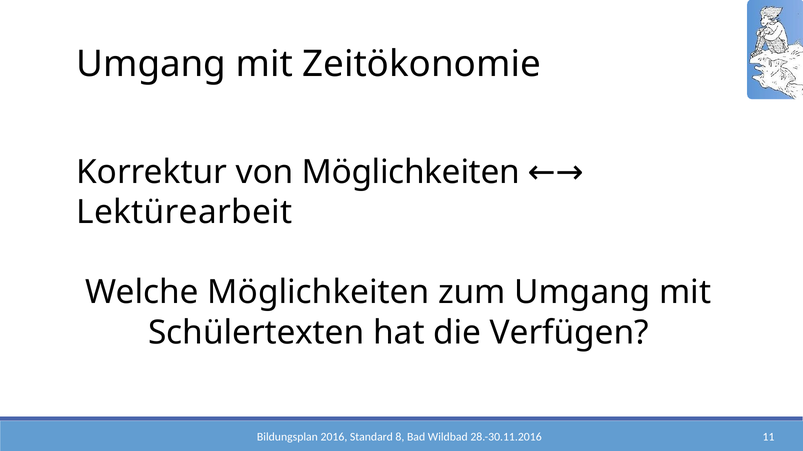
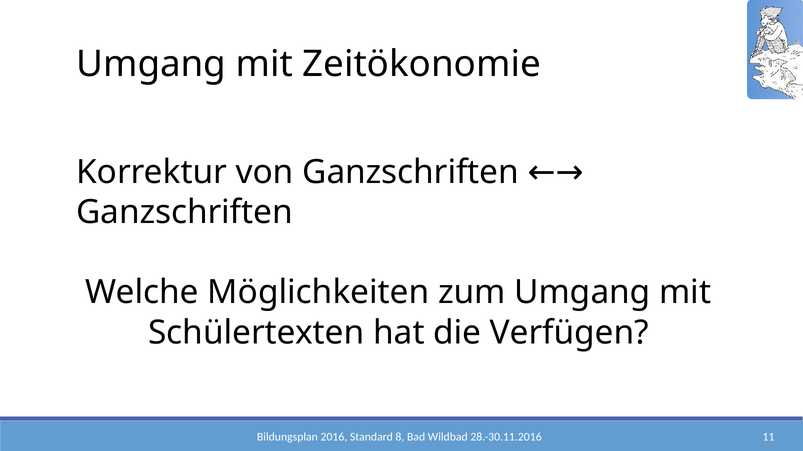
von Möglichkeiten: Möglichkeiten -> Ganzschriften
Lektürearbeit at (184, 213): Lektürearbeit -> Ganzschriften
